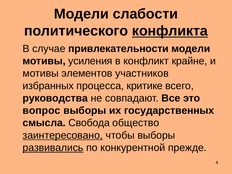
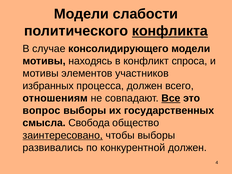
привлекательности: привлекательности -> консолидирующего
усиления: усиления -> находясь
крайне: крайне -> спроса
процесса критике: критике -> должен
руководства: руководства -> отношениям
Все underline: none -> present
развивались underline: present -> none
конкурентной прежде: прежде -> должен
